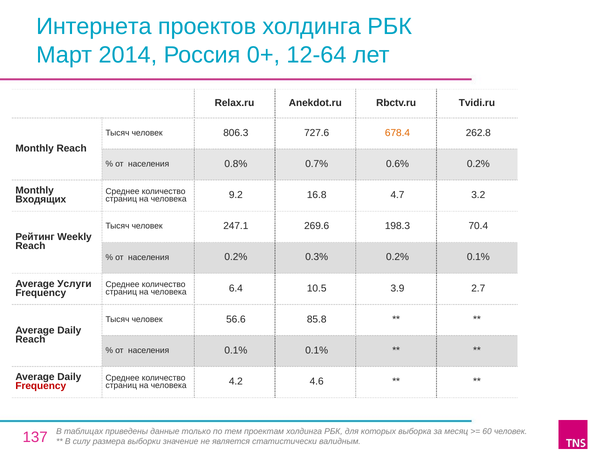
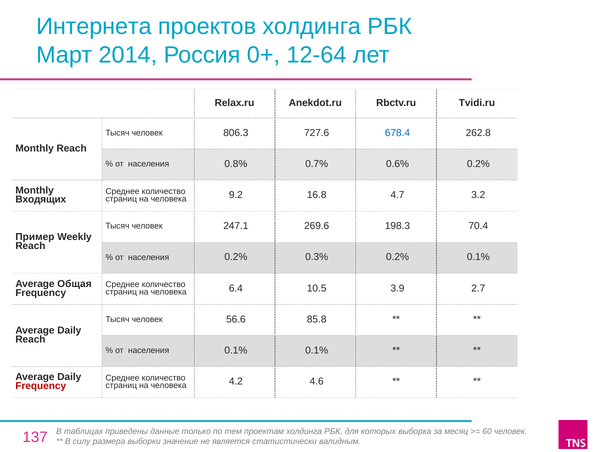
678.4 colour: orange -> blue
Рейтинг: Рейтинг -> Пример
Услуги: Услуги -> Общая
